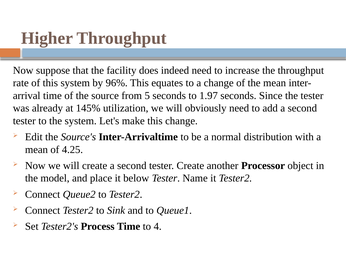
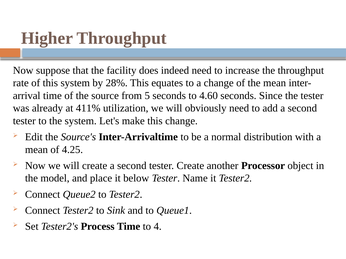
96%: 96% -> 28%
1.97: 1.97 -> 4.60
145%: 145% -> 411%
